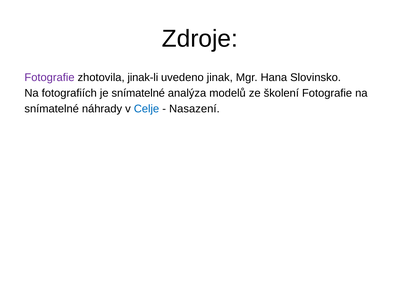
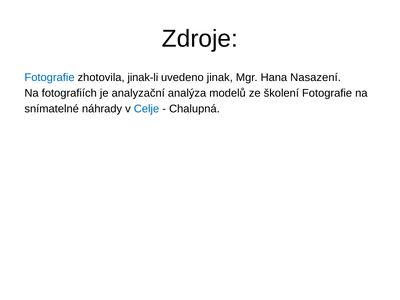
Fotografie at (50, 78) colour: purple -> blue
Slovinsko: Slovinsko -> Nasazení
je snímatelné: snímatelné -> analyzační
Nasazení: Nasazení -> Chalupná
